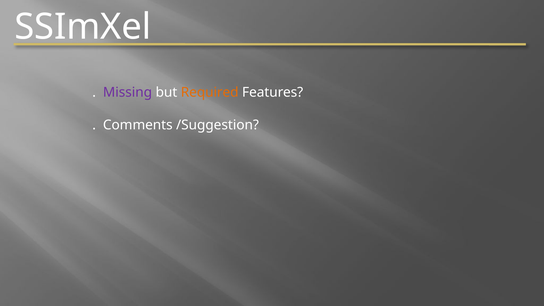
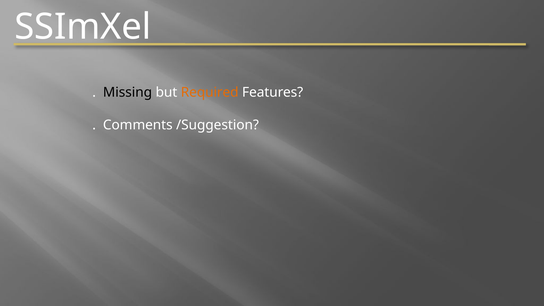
Missing colour: purple -> black
